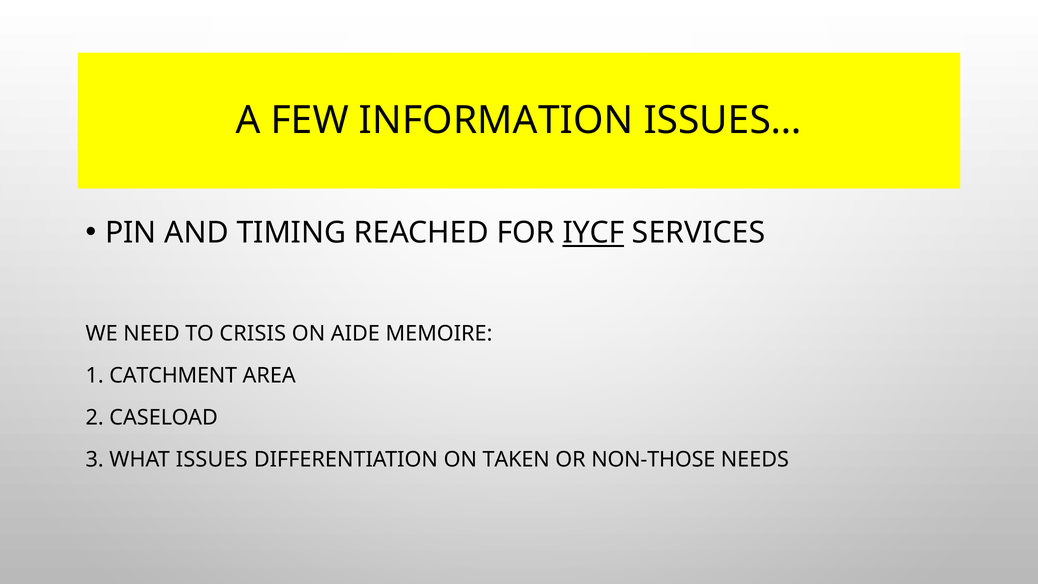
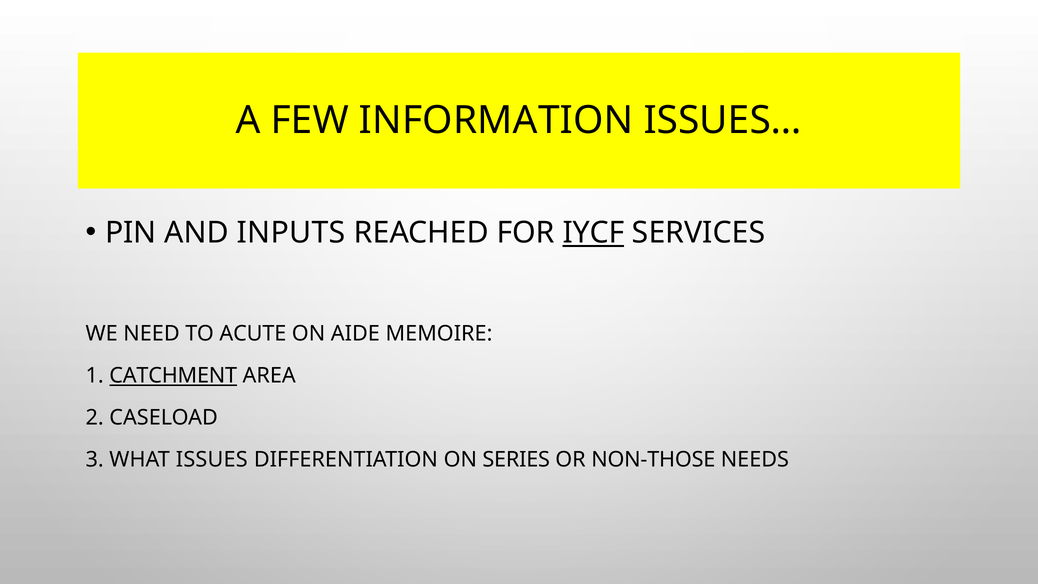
TIMING: TIMING -> INPUTS
CRISIS: CRISIS -> ACUTE
CATCHMENT underline: none -> present
TAKEN: TAKEN -> SERIES
